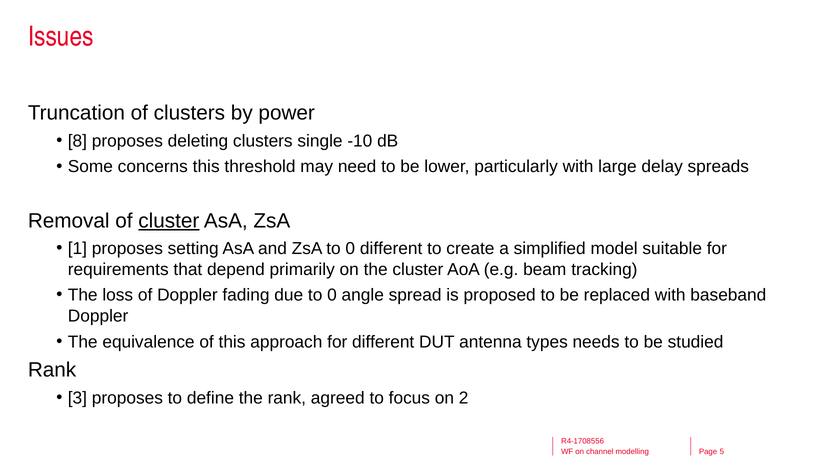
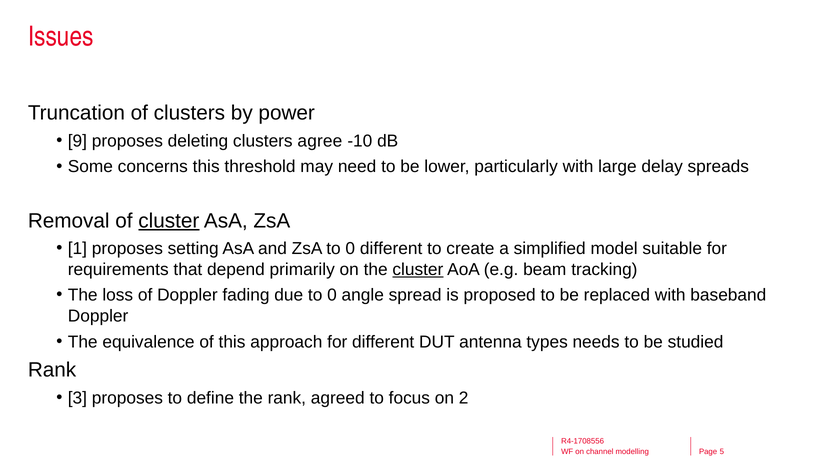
8: 8 -> 9
single: single -> agree
cluster at (418, 270) underline: none -> present
